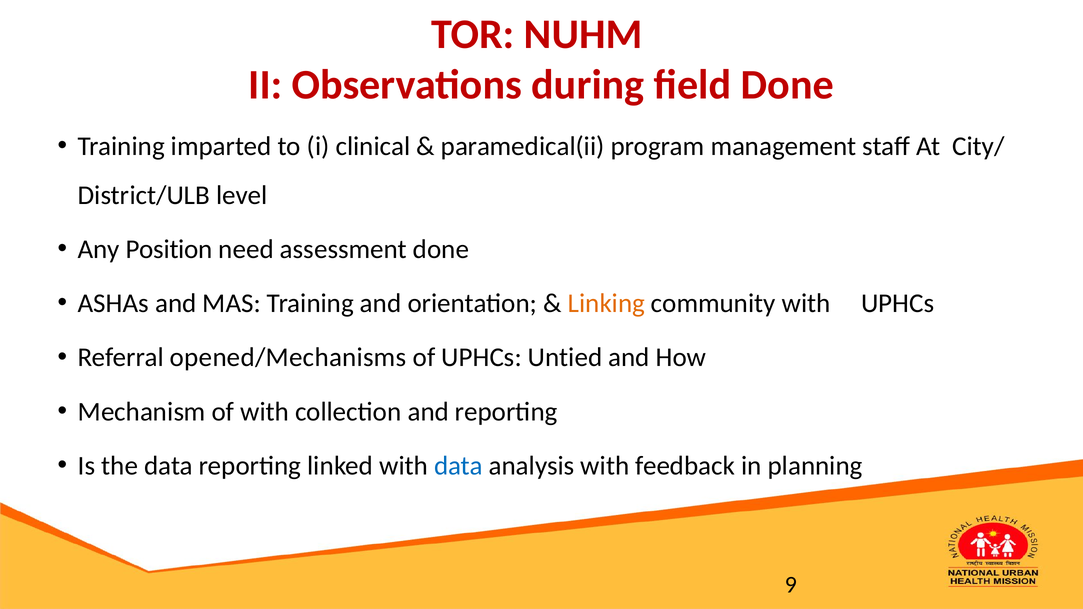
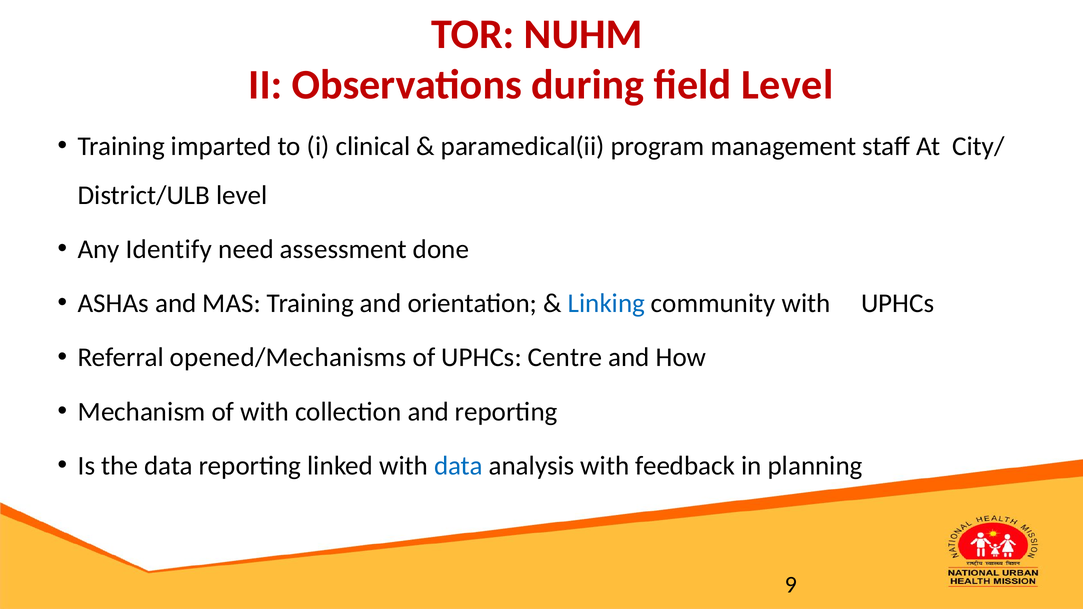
field Done: Done -> Level
Position: Position -> Identify
Linking colour: orange -> blue
Untied: Untied -> Centre
